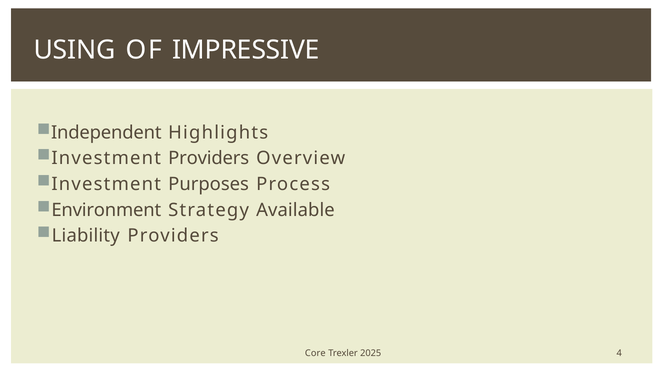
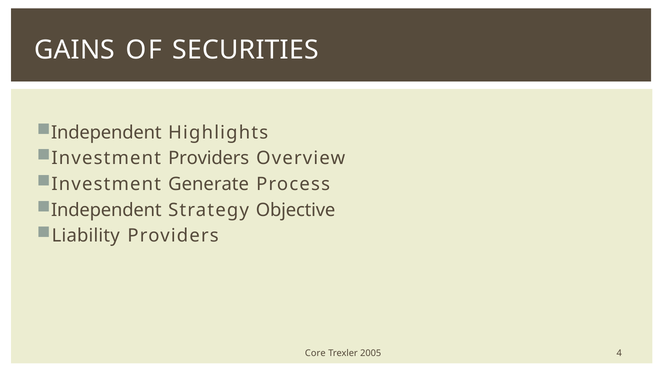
USING: USING -> GAINS
IMPRESSIVE: IMPRESSIVE -> SECURITIES
Purposes: Purposes -> Generate
Environment at (106, 210): Environment -> Independent
Available: Available -> Objective
2025: 2025 -> 2005
